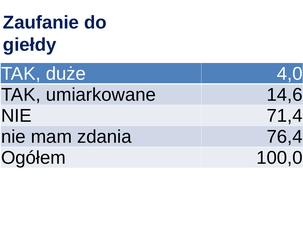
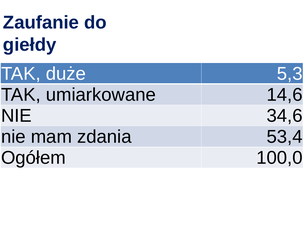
4,0: 4,0 -> 5,3
71,4: 71,4 -> 34,6
76,4: 76,4 -> 53,4
